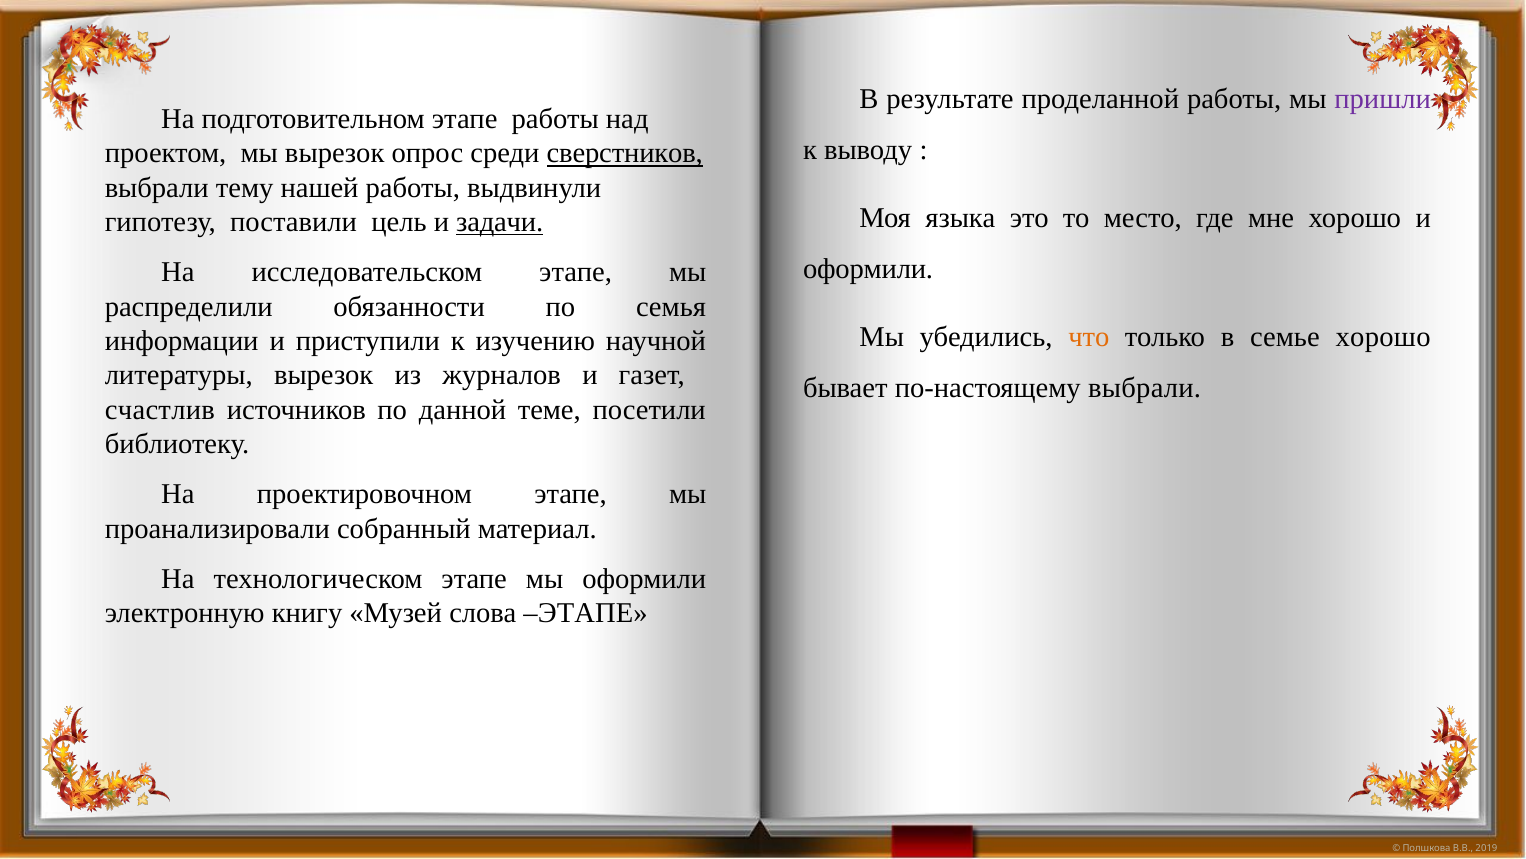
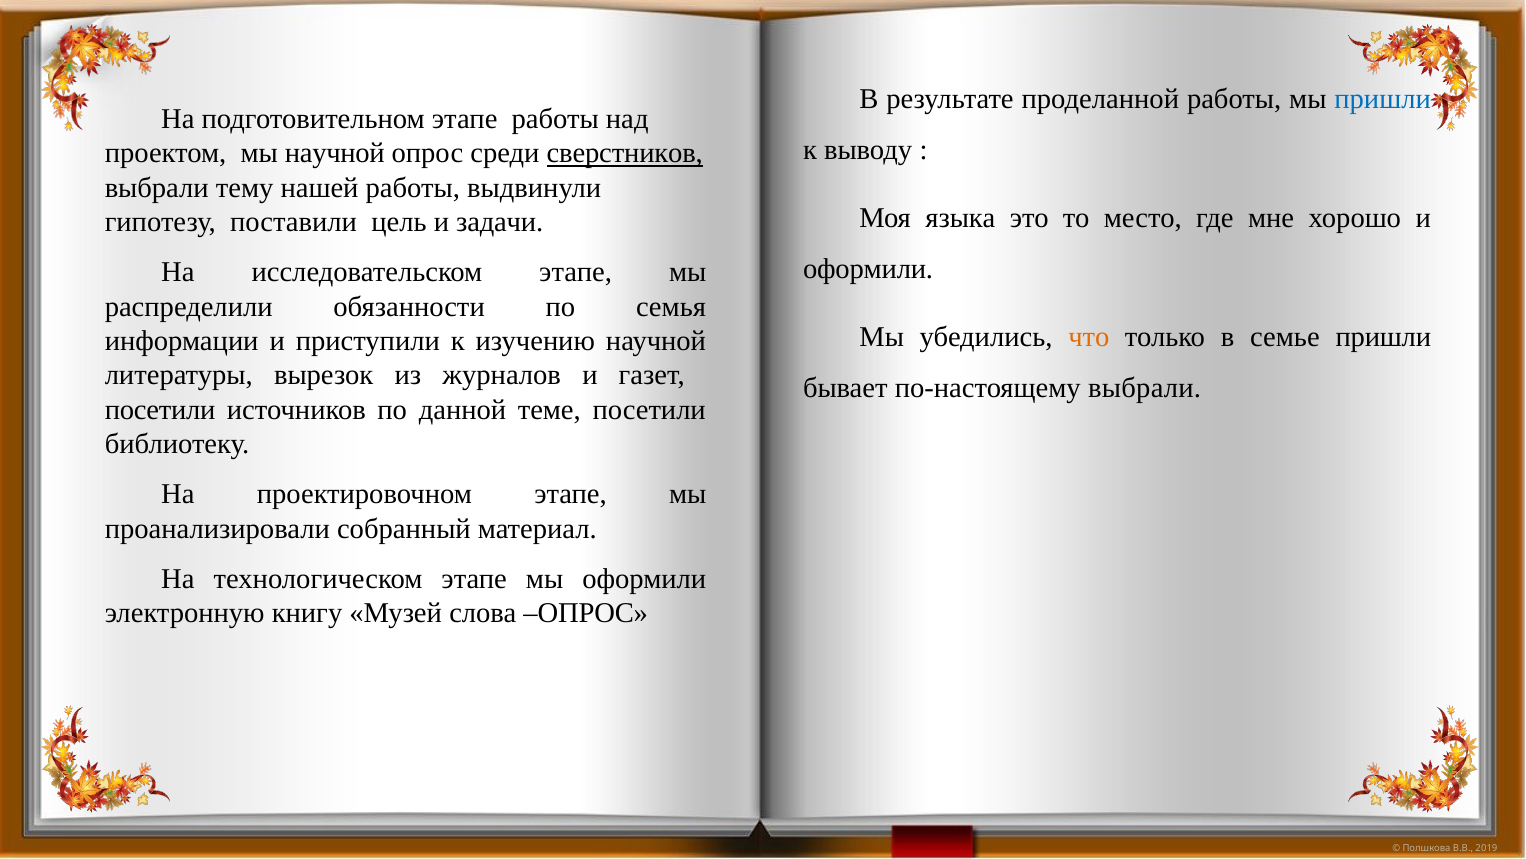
пришли at (1383, 99) colour: purple -> blue
мы вырезок: вырезок -> научной
задачи underline: present -> none
семье хорошо: хорошо -> пришли
счастлив at (160, 409): счастлив -> посетили
слова ЭТАПЕ: ЭТАПЕ -> ОПРОС
